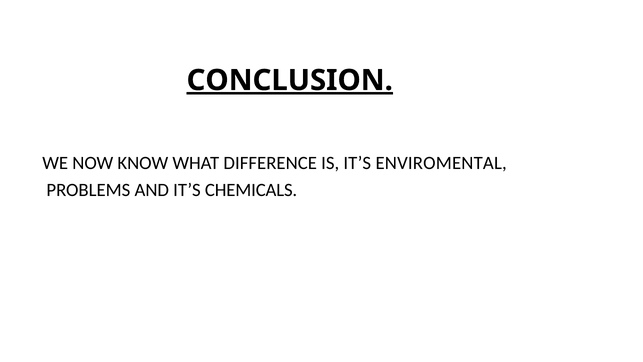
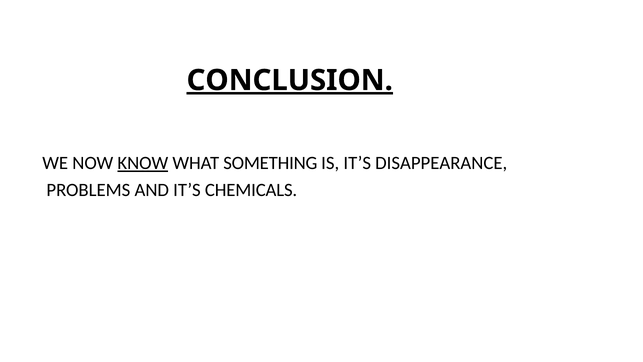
KNOW underline: none -> present
DIFFERENCE: DIFFERENCE -> SOMETHING
ENVIROMENTAL: ENVIROMENTAL -> DISAPPEARANCE
